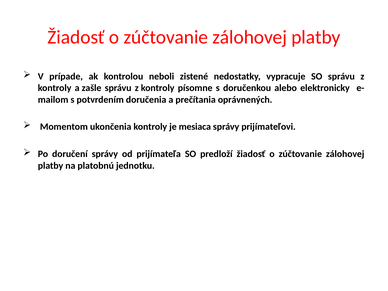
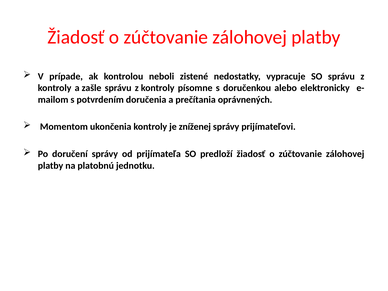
mesiaca: mesiaca -> zníženej
